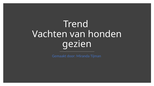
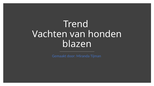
gezien: gezien -> blazen
